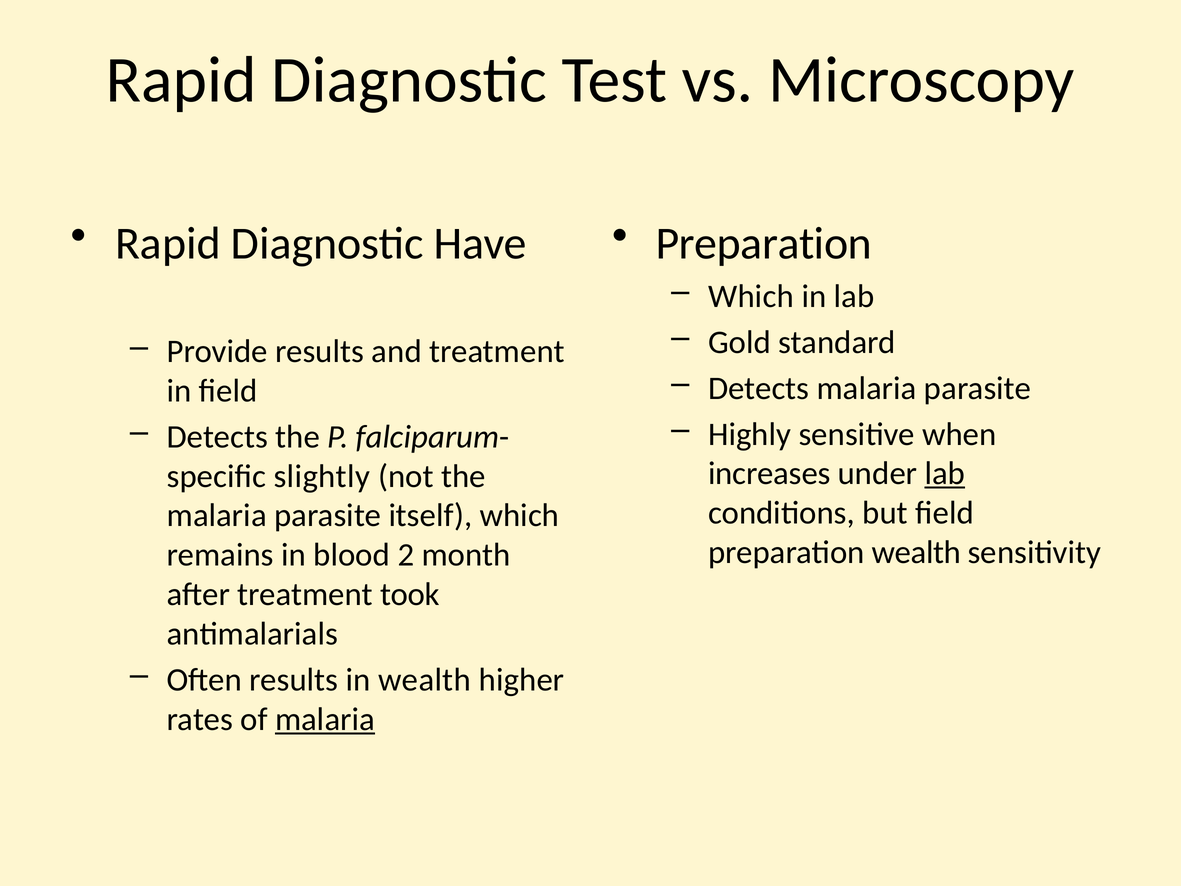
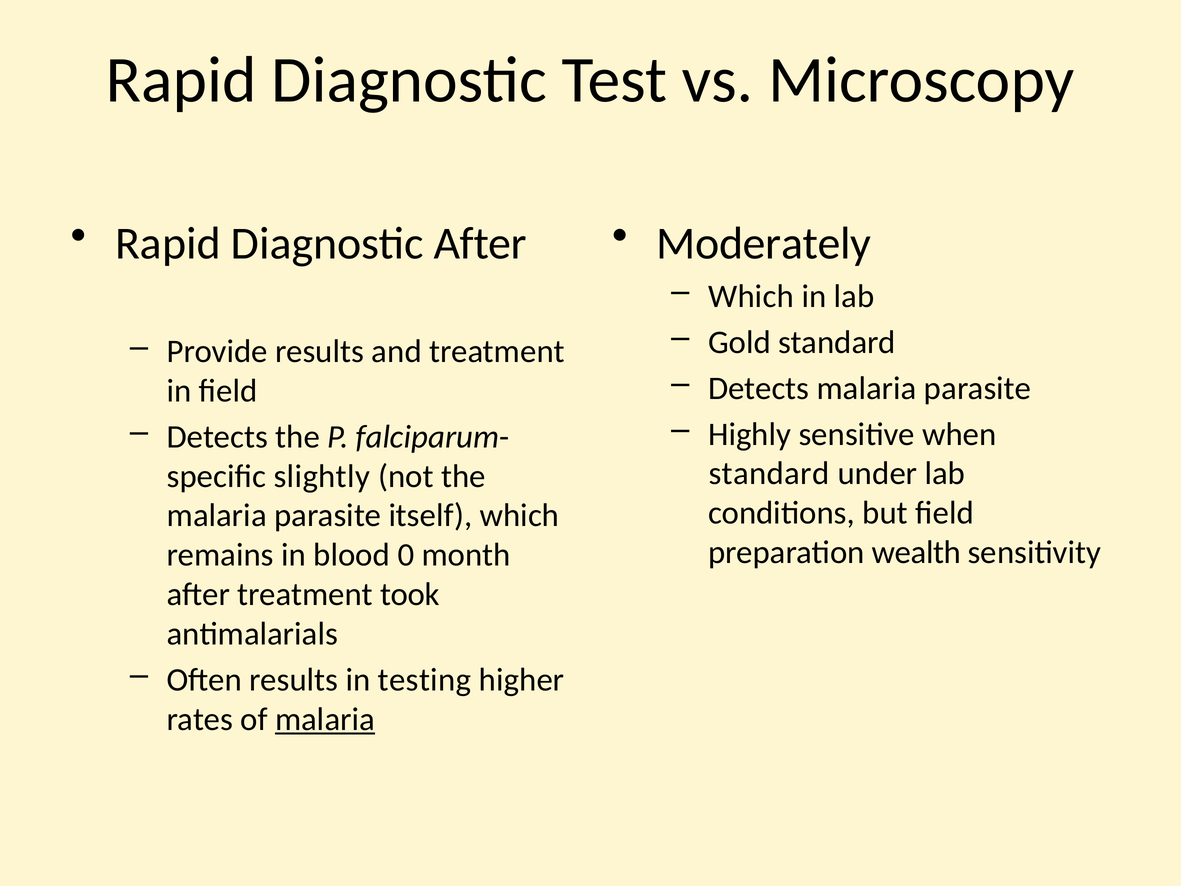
Diagnostic Have: Have -> After
Preparation at (764, 243): Preparation -> Moderately
increases at (769, 473): increases -> standard
lab at (945, 473) underline: present -> none
2: 2 -> 0
in wealth: wealth -> testing
